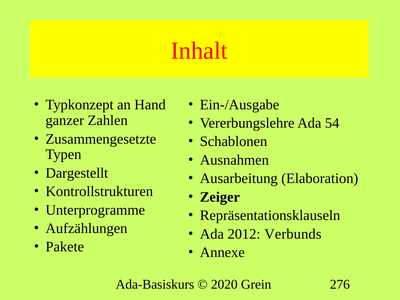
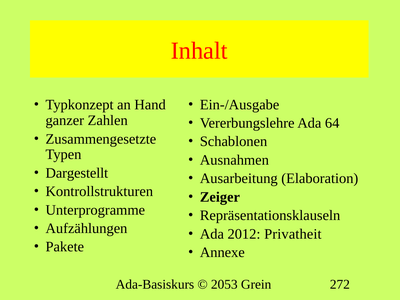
54: 54 -> 64
Verbunds: Verbunds -> Privatheit
2020: 2020 -> 2053
276: 276 -> 272
